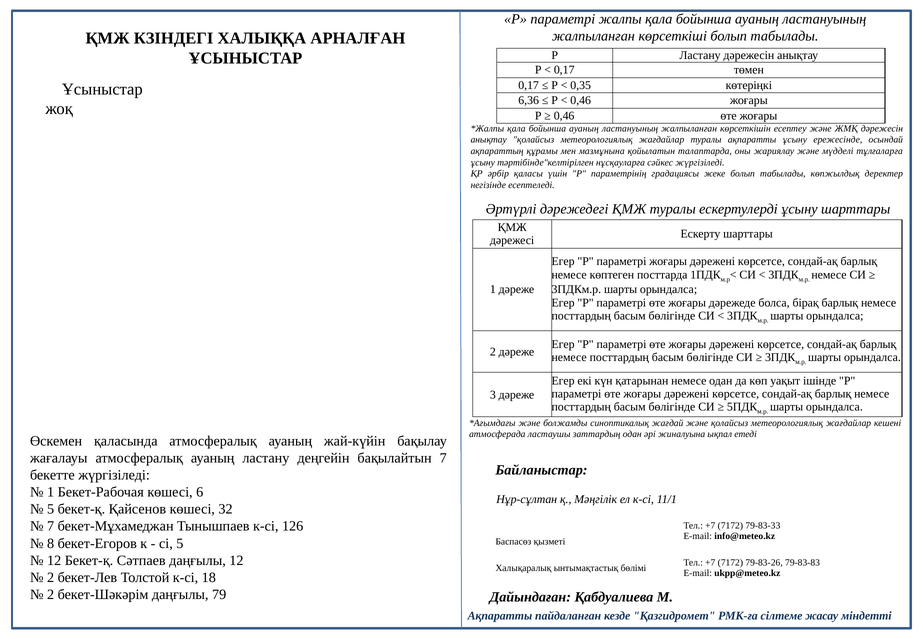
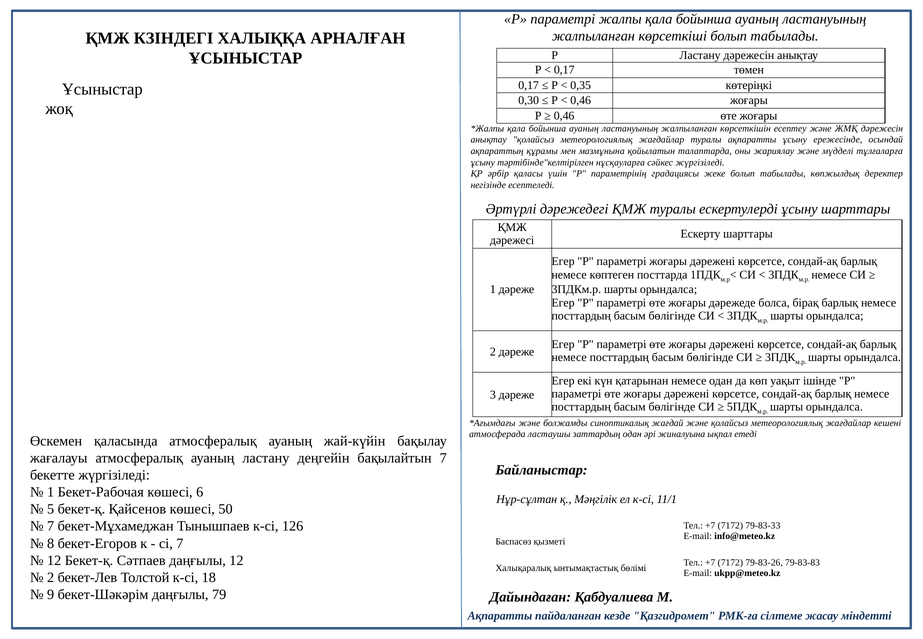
6,36: 6,36 -> 0,30
32: 32 -> 50
сі 5: 5 -> 7
2 at (51, 594): 2 -> 9
